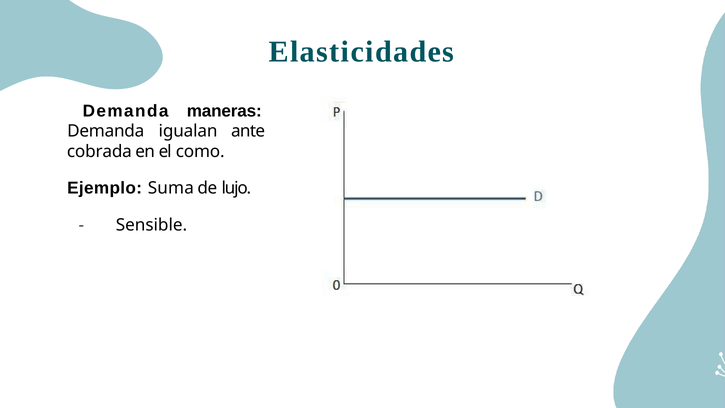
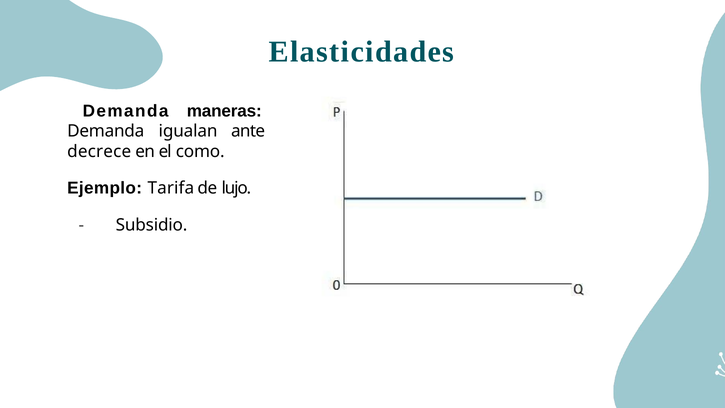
cobrada: cobrada -> decrece
Suma: Suma -> Tarifa
Sensible: Sensible -> Subsidio
